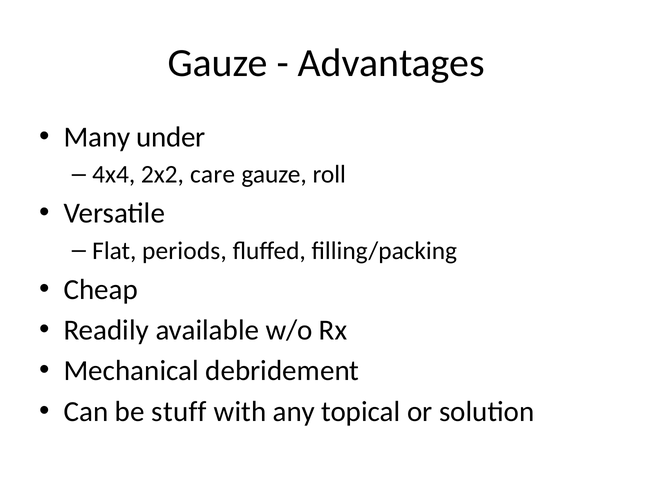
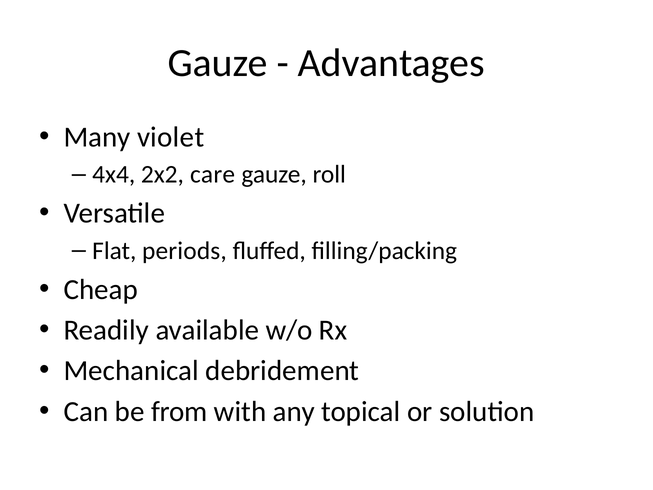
under: under -> violet
stuff: stuff -> from
